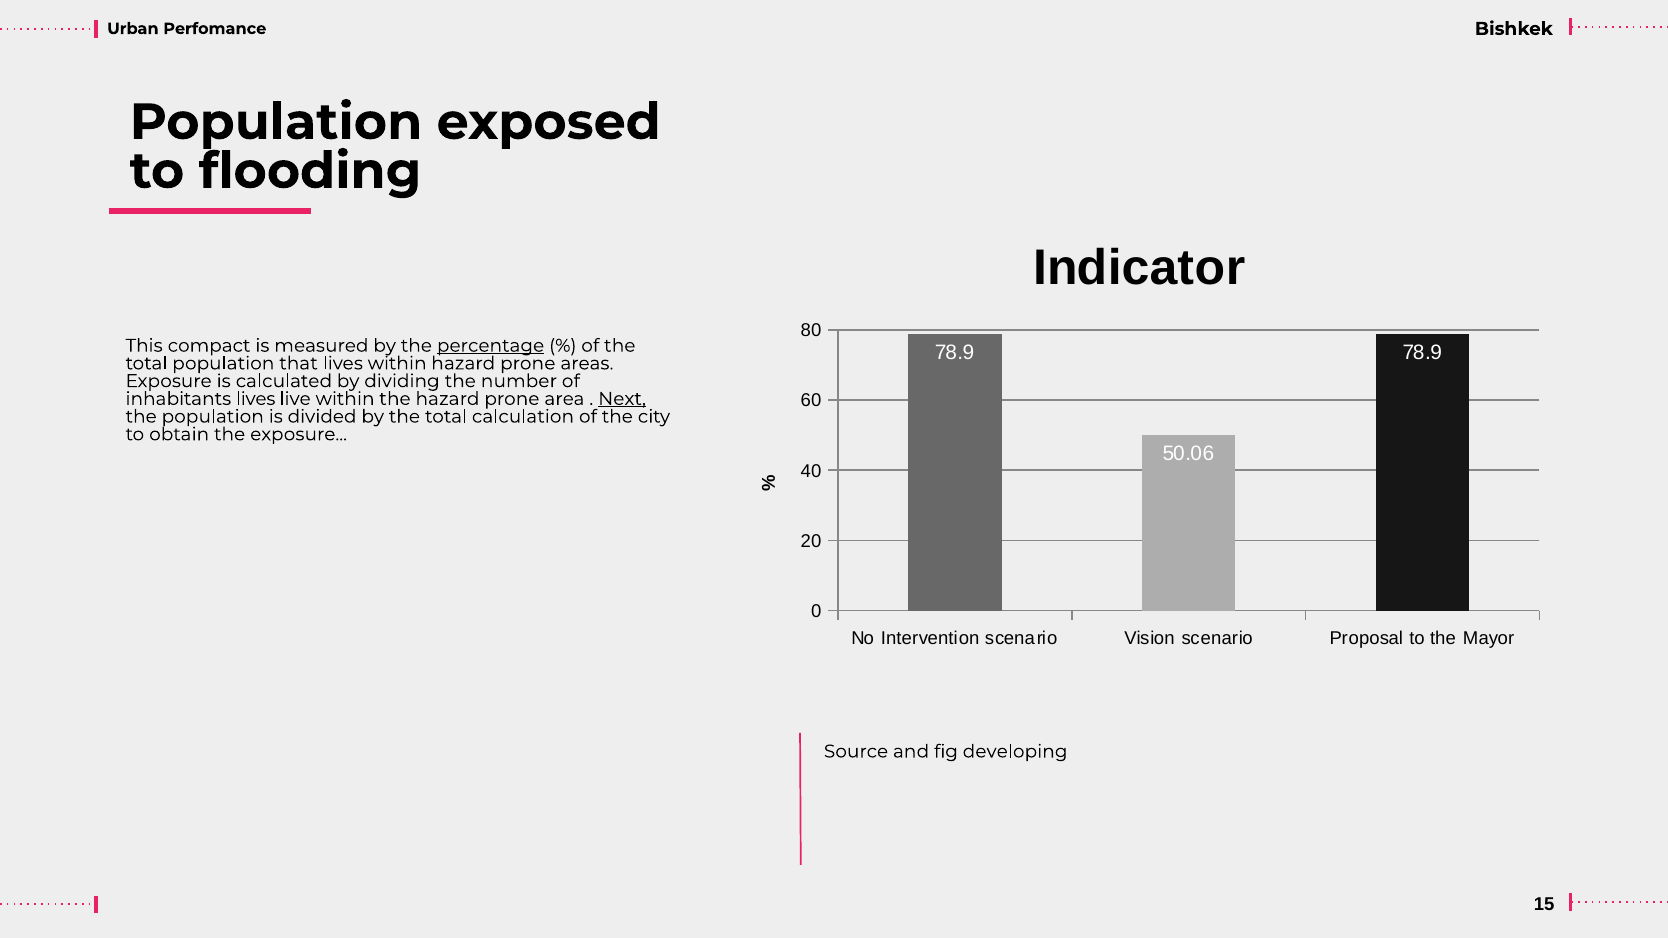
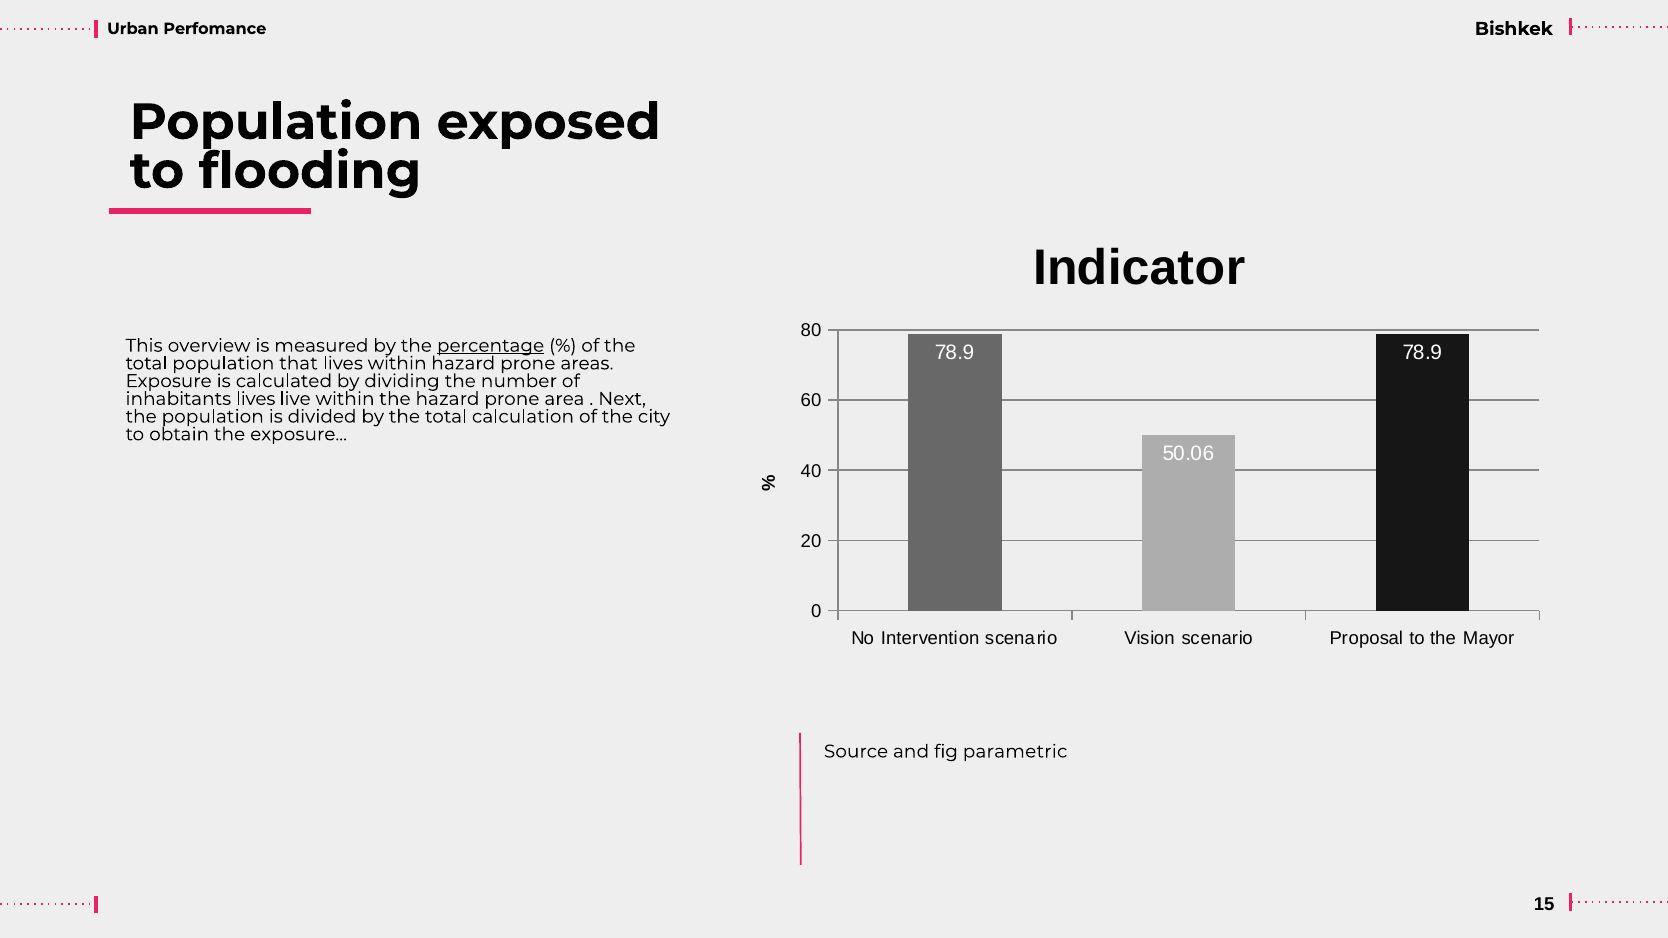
compact: compact -> overview
Next underline: present -> none
developing: developing -> parametric
